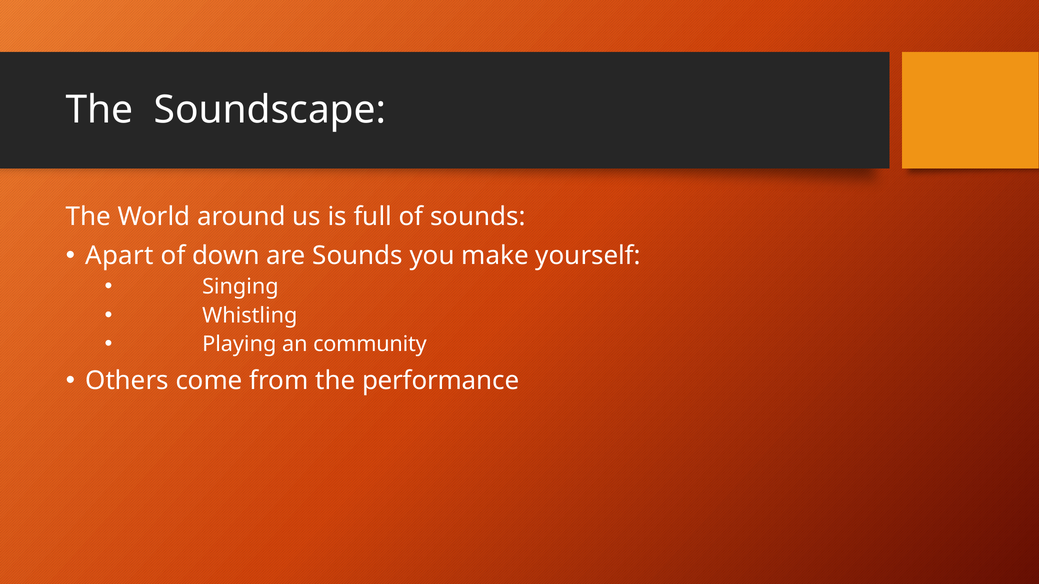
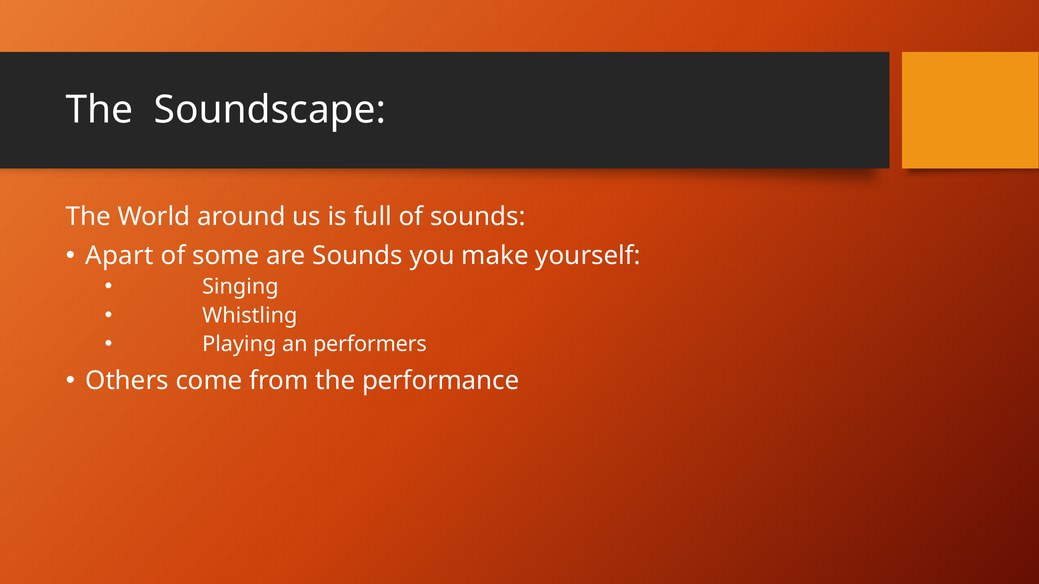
down: down -> some
community: community -> performers
